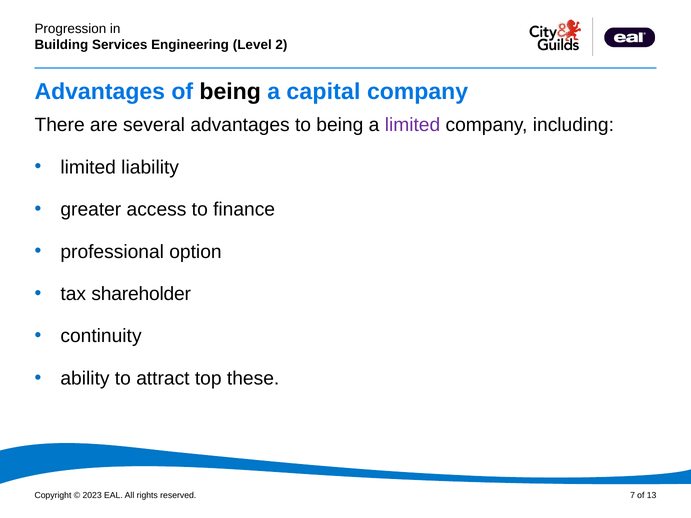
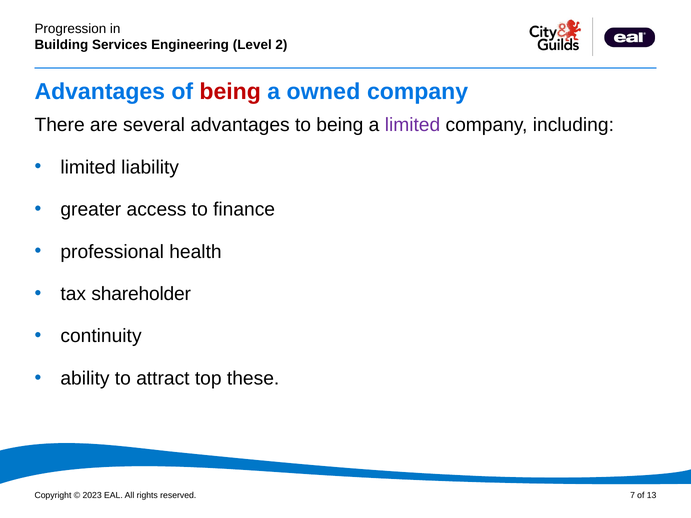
being at (230, 92) colour: black -> red
capital: capital -> owned
option: option -> health
